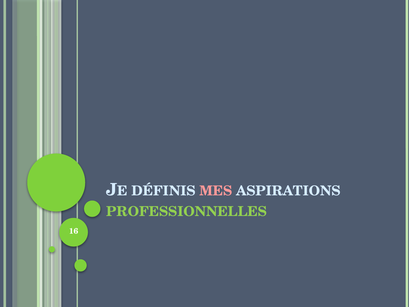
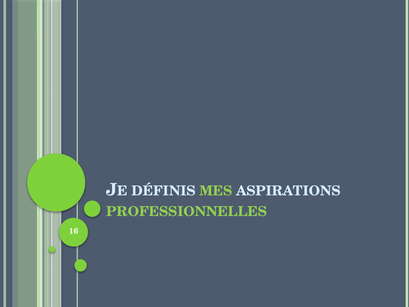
MES colour: pink -> light green
